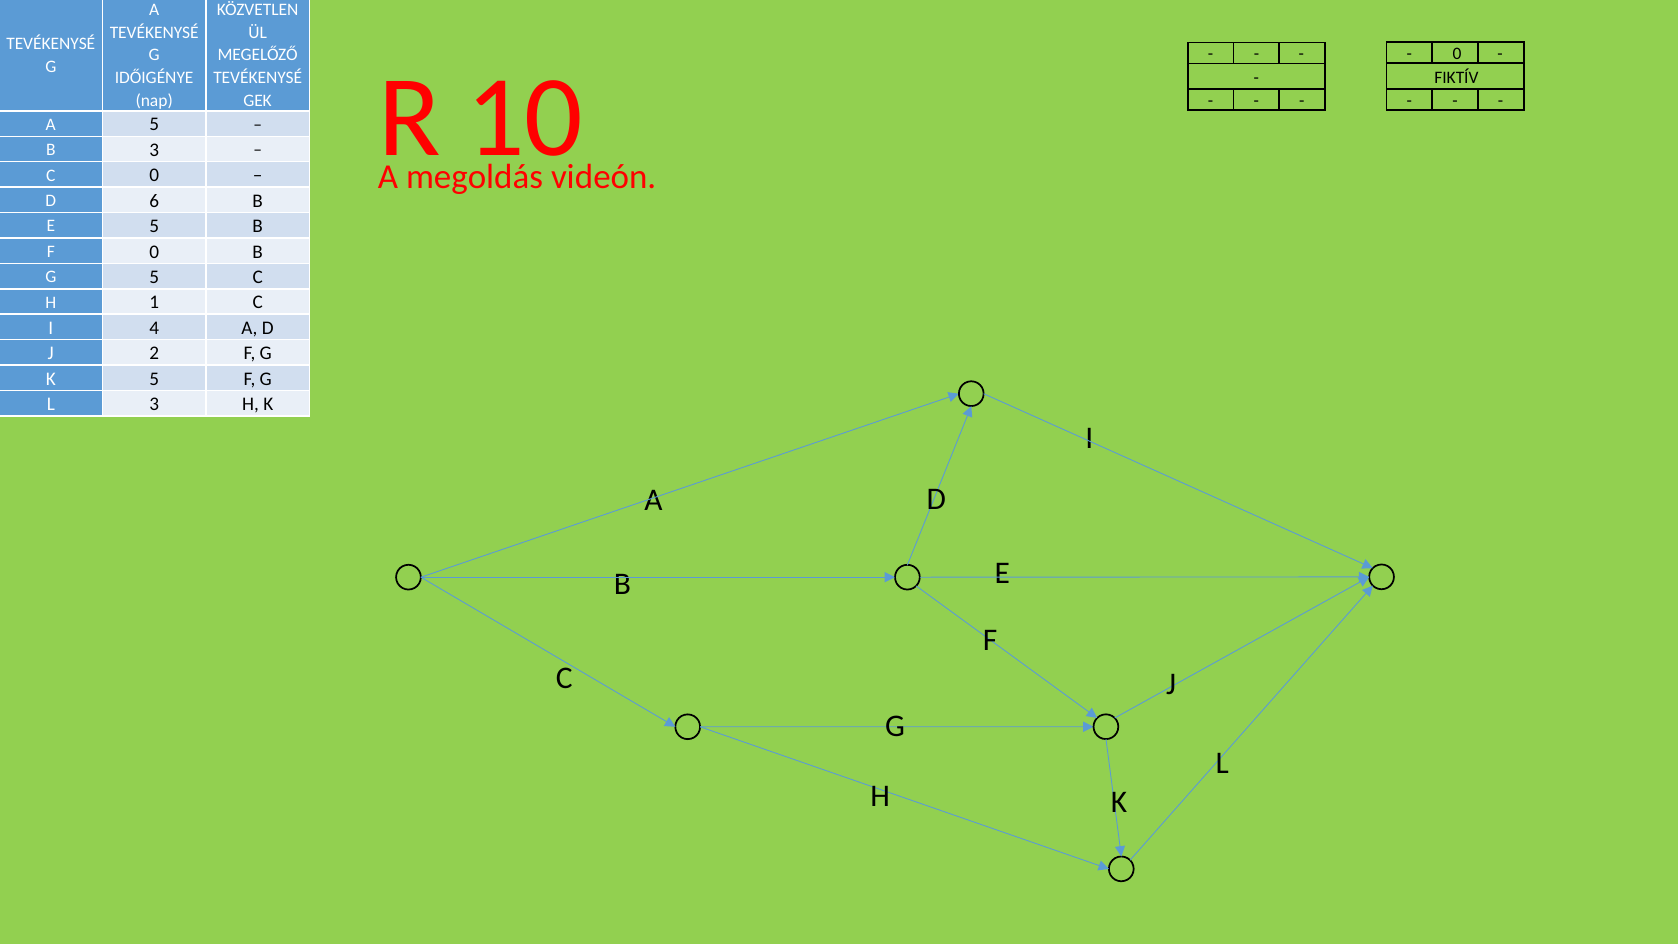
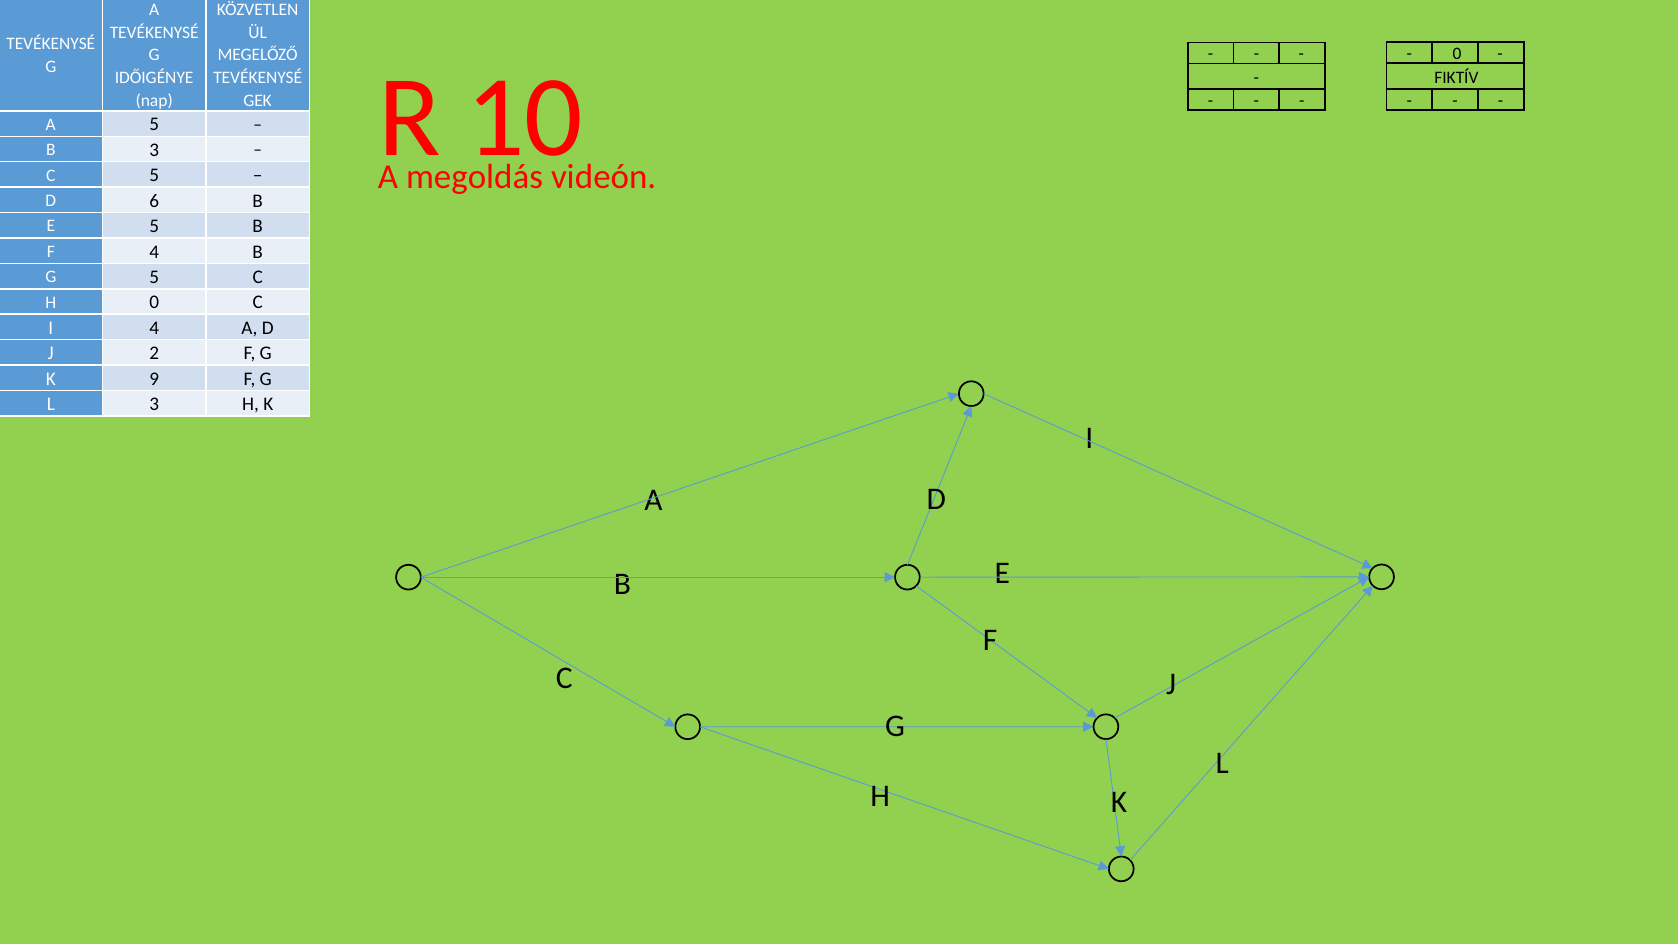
C 0: 0 -> 5
F 0: 0 -> 4
H 1: 1 -> 0
K 5: 5 -> 9
